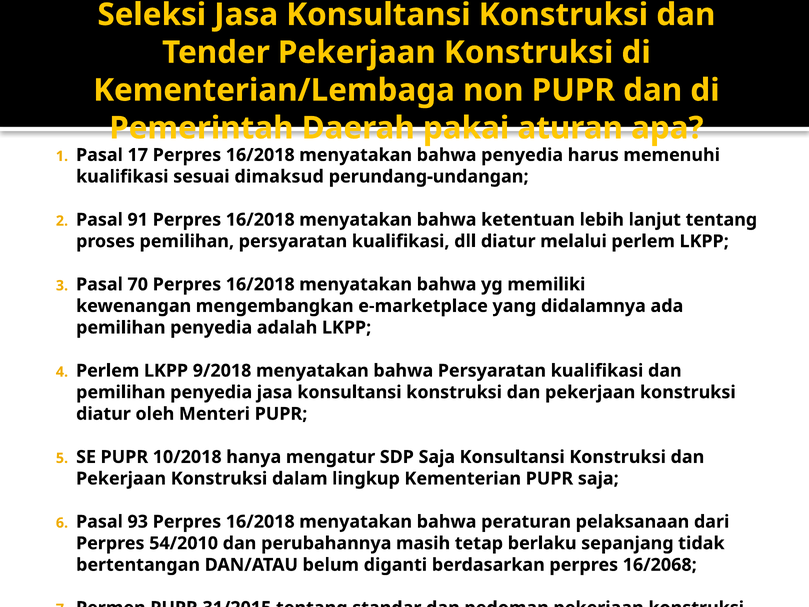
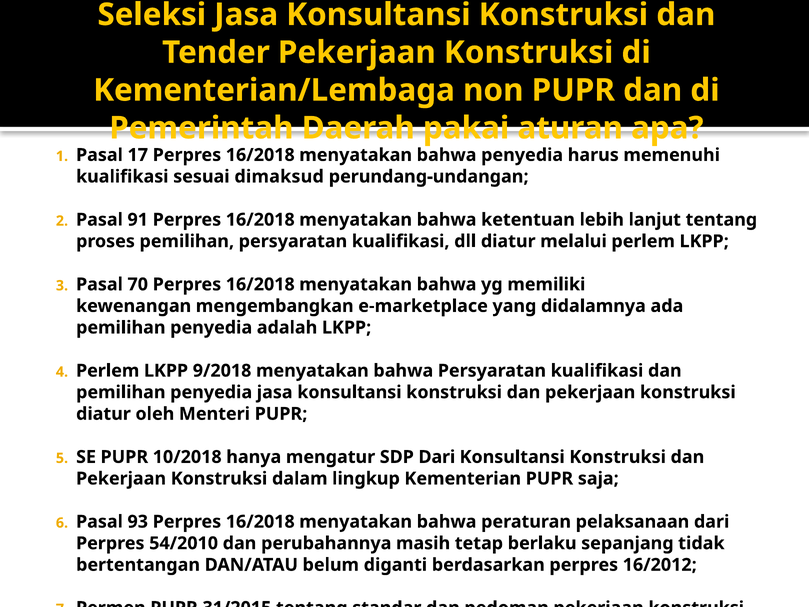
SDP Saja: Saja -> Dari
16/2068: 16/2068 -> 16/2012
